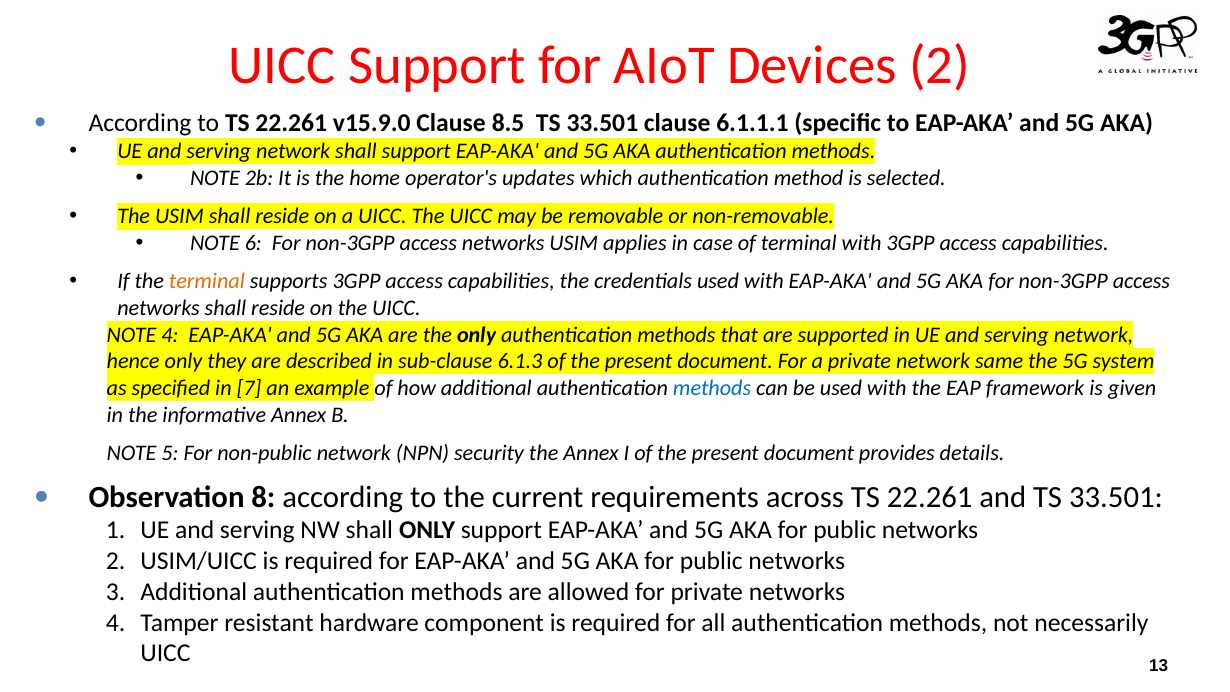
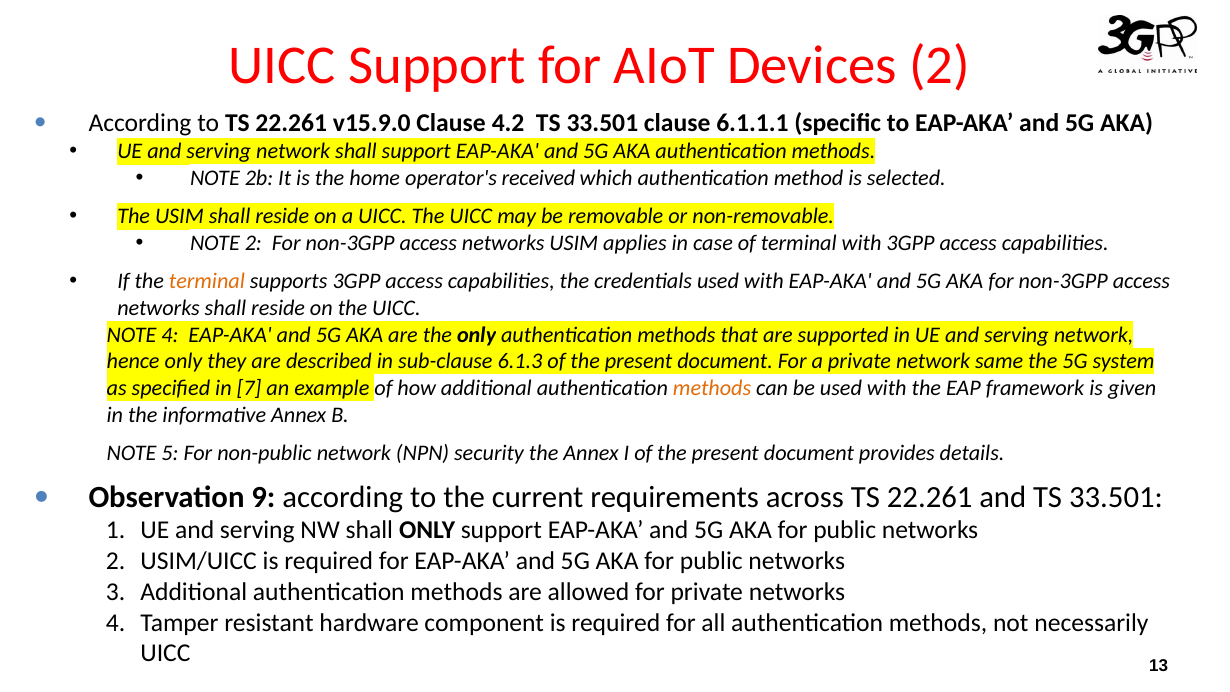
8.5: 8.5 -> 4.2
updates: updates -> received
NOTE 6: 6 -> 2
methods at (712, 388) colour: blue -> orange
8: 8 -> 9
